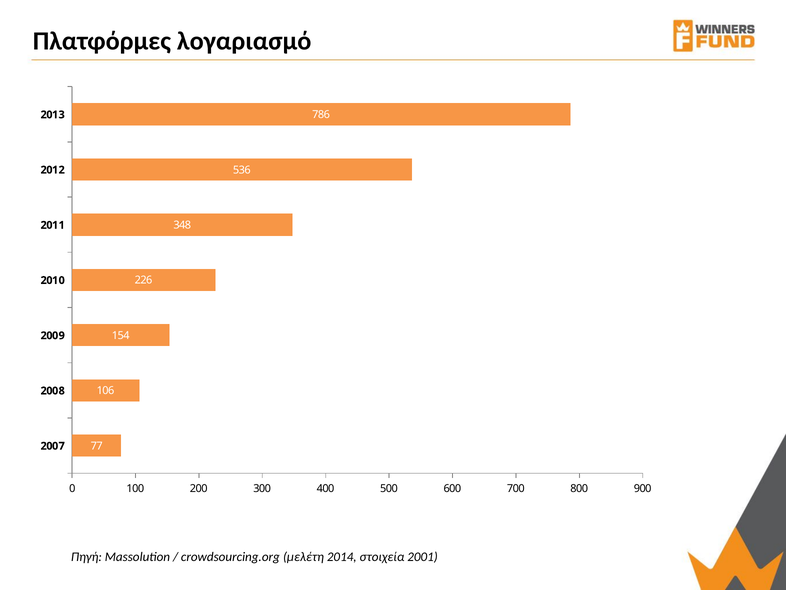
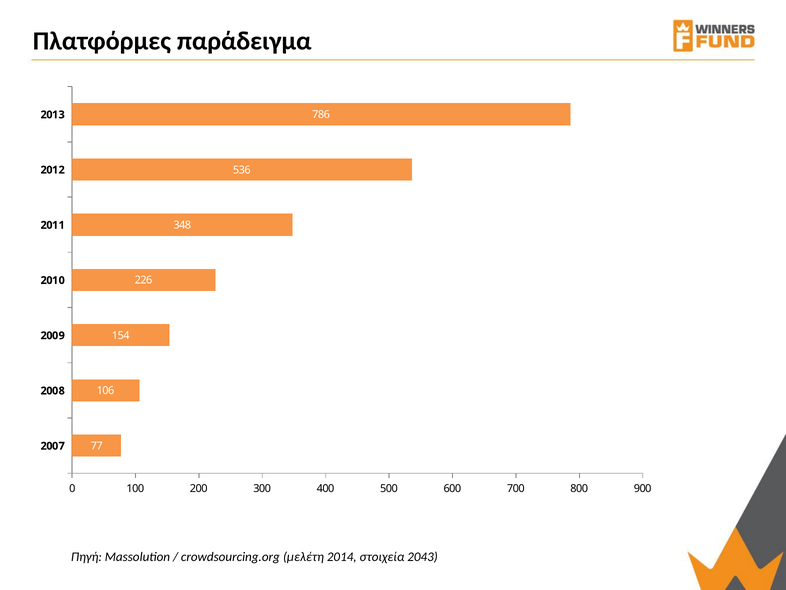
λογαριασμό: λογαριασμό -> παράδειγμα
2001: 2001 -> 2043
